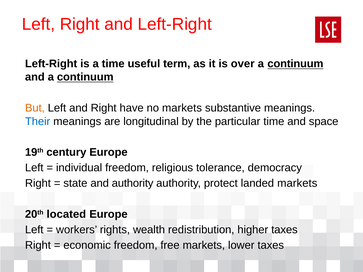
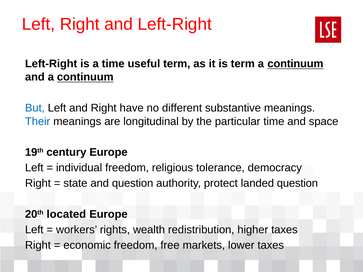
is over: over -> term
But colour: orange -> blue
no markets: markets -> different
and authority: authority -> question
landed markets: markets -> question
